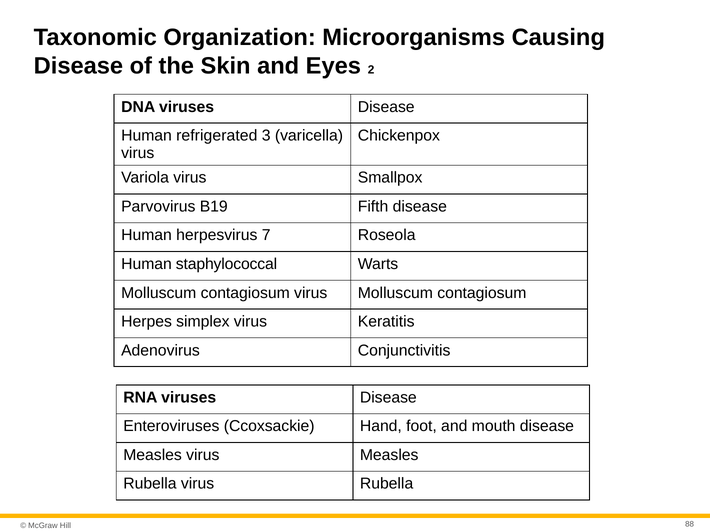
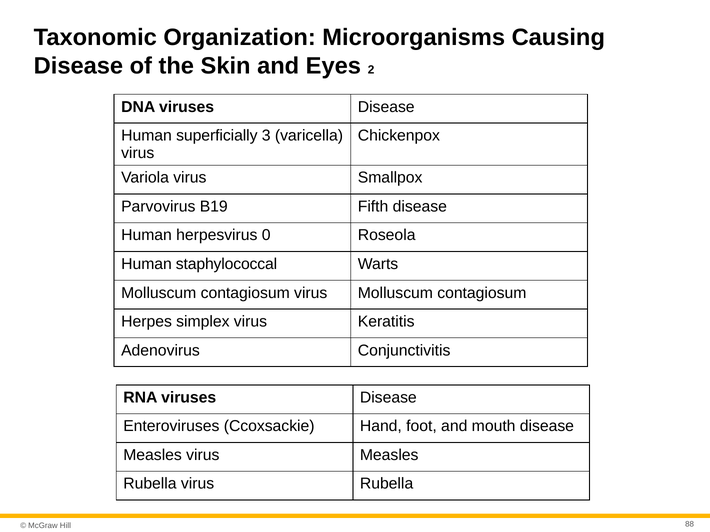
refrigerated: refrigerated -> superficially
7: 7 -> 0
